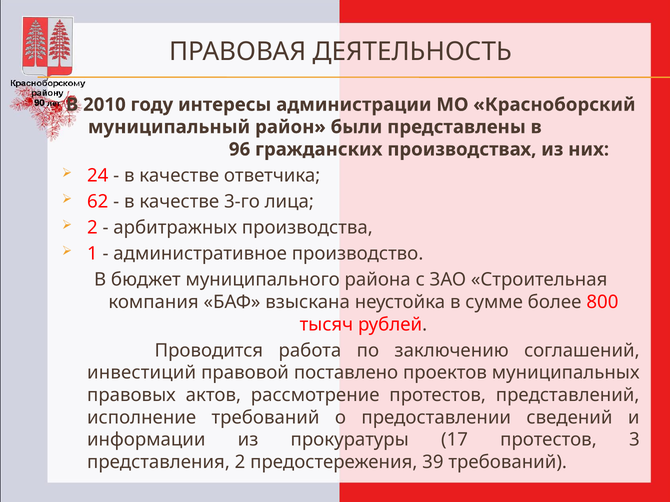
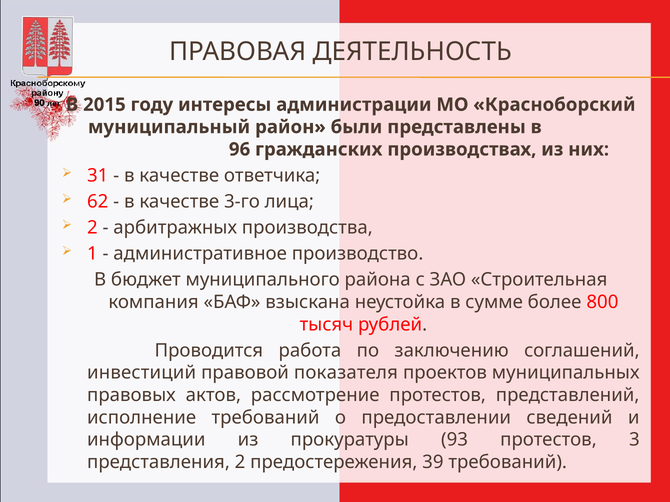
2010: 2010 -> 2015
24: 24 -> 31
поставлено: поставлено -> показателя
17: 17 -> 93
